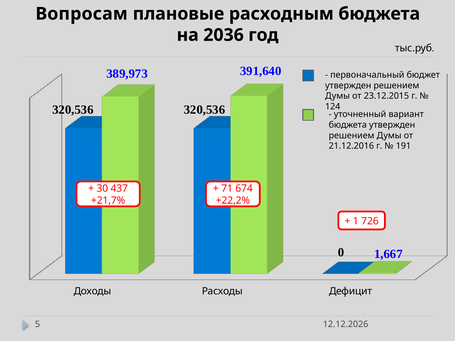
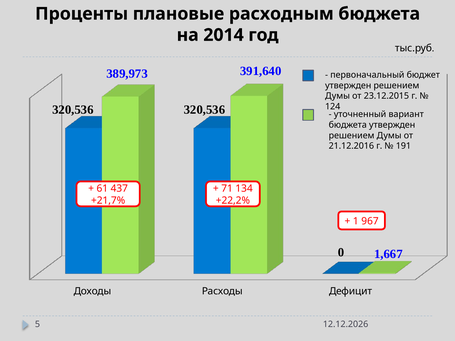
Вопросам: Вопросам -> Проценты
2036: 2036 -> 2014
30: 30 -> 61
674: 674 -> 134
726: 726 -> 967
